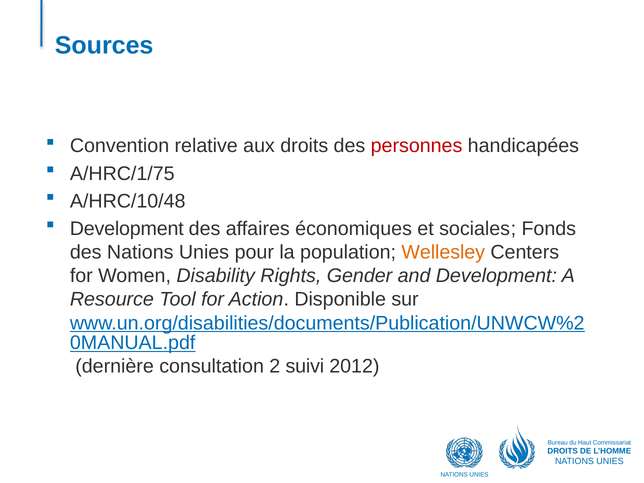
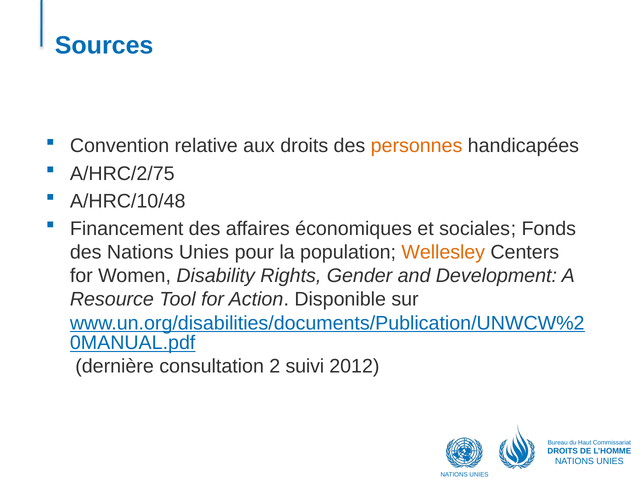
personnes colour: red -> orange
A/HRC/1/75: A/HRC/1/75 -> A/HRC/2/75
Development at (127, 229): Development -> Financement
